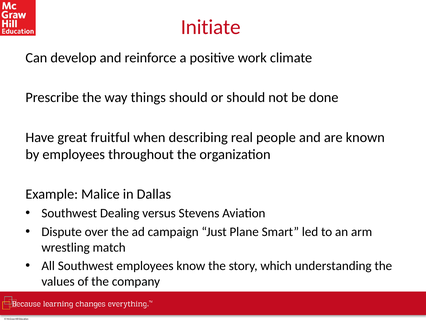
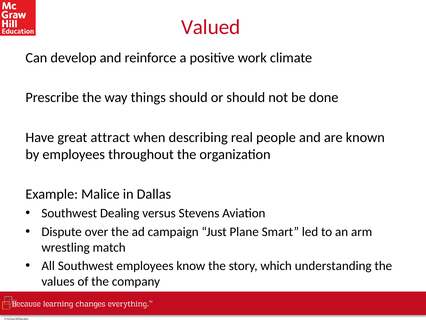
Initiate: Initiate -> Valued
fruitful: fruitful -> attract
